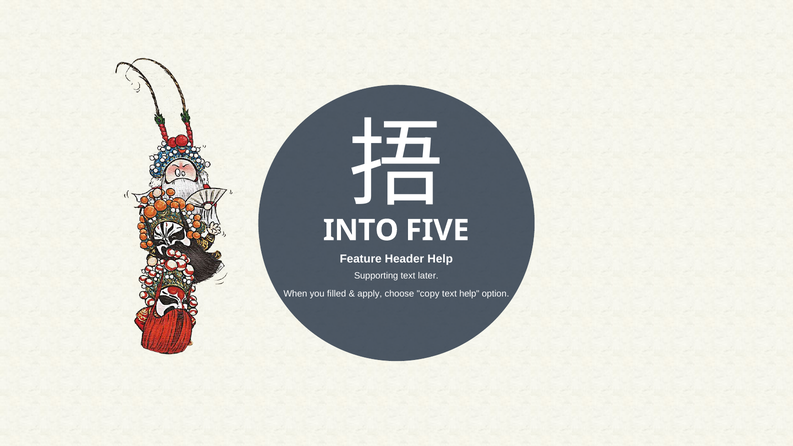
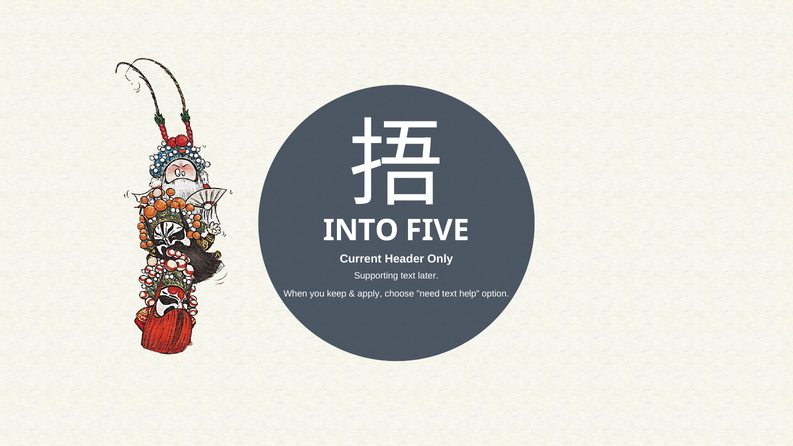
Feature: Feature -> Current
Header Help: Help -> Only
filled: filled -> keep
copy: copy -> need
